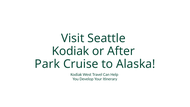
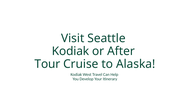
Park: Park -> Tour
